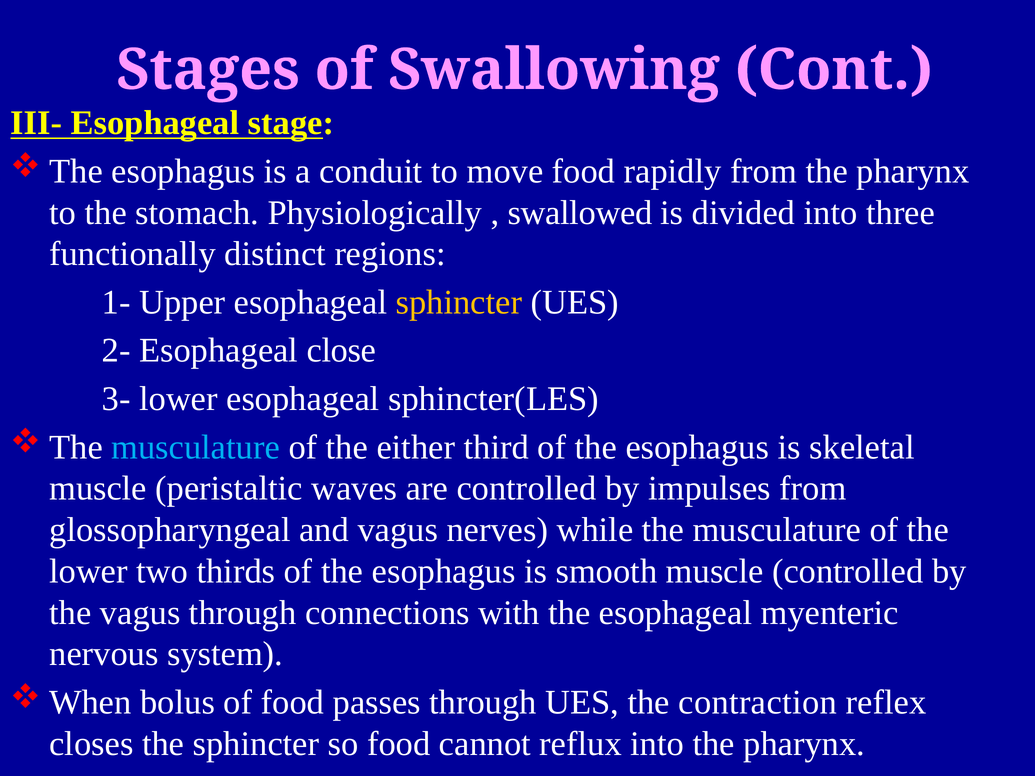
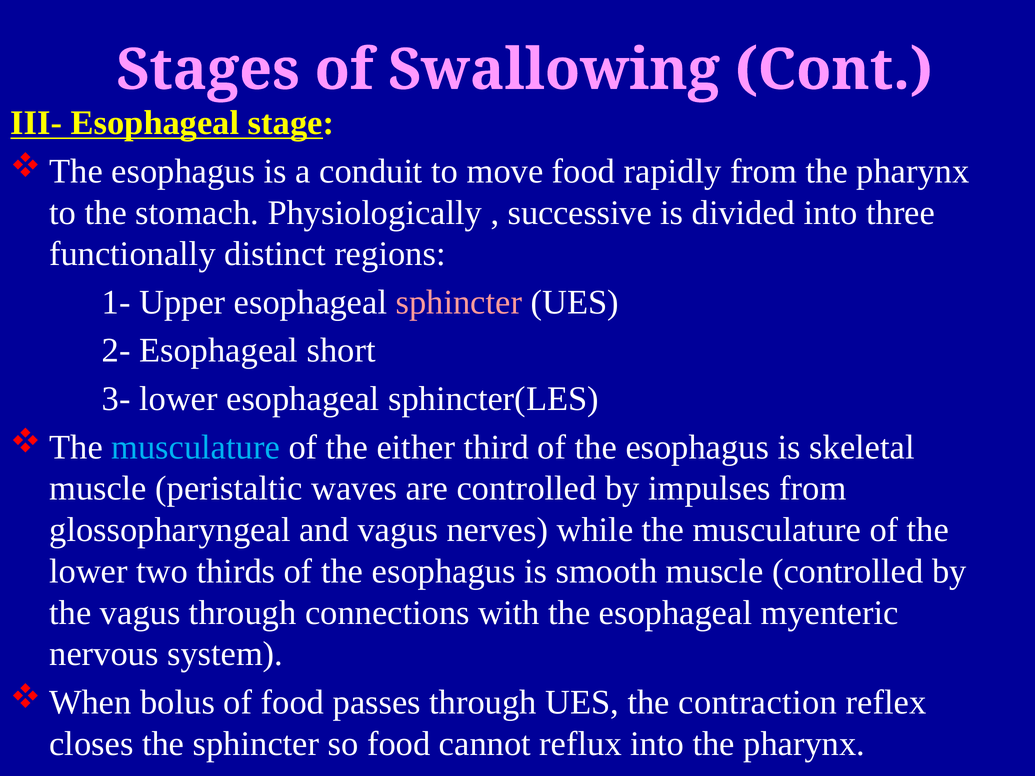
swallowed: swallowed -> successive
sphincter at (459, 302) colour: yellow -> pink
close: close -> short
